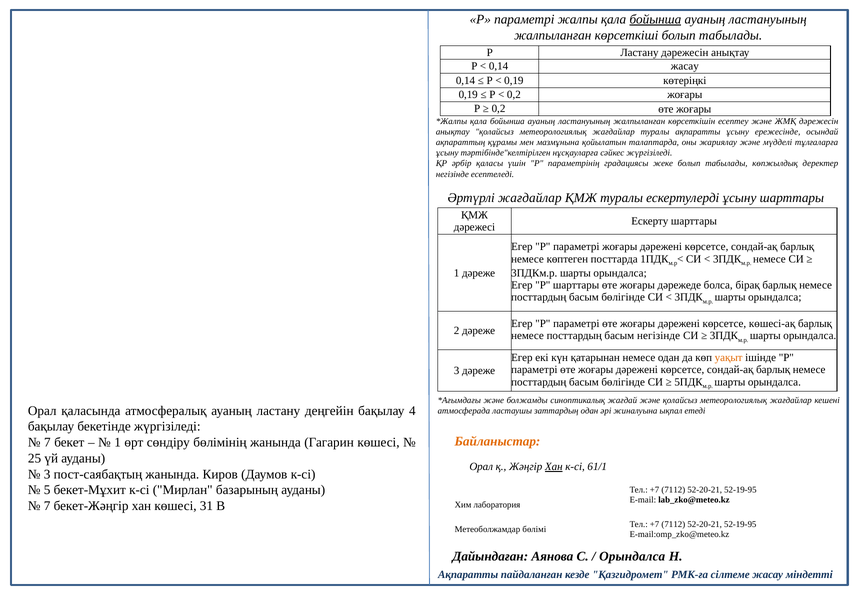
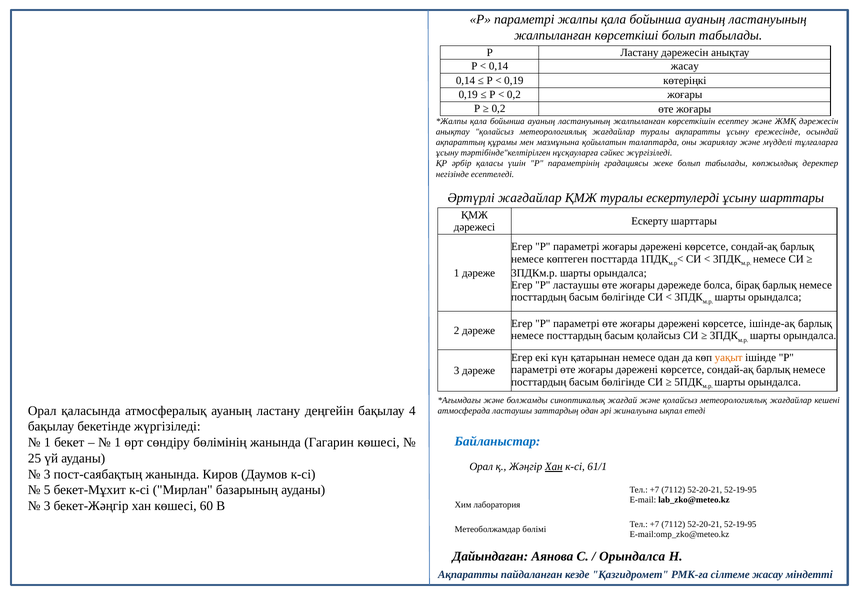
бойынша at (655, 19) underline: present -> none
P шарттары: шарттары -> ластаушы
көшесі-ақ: көшесі-ақ -> ішінде-ақ
басым негізінде: негізінде -> қолайсыз
Байланыстар colour: orange -> blue
7 at (47, 442): 7 -> 1
7 at (47, 506): 7 -> 3
31: 31 -> 60
